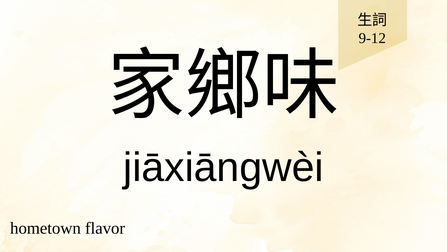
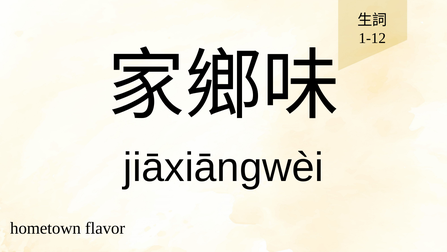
9-12: 9-12 -> 1-12
